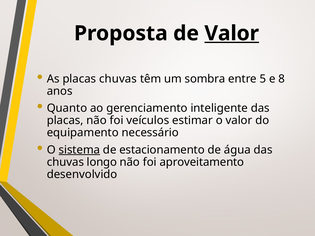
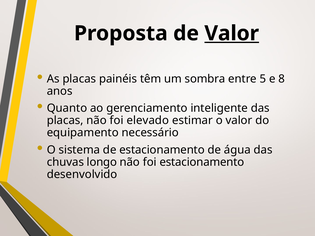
placas chuvas: chuvas -> painéis
veículos: veículos -> elevado
sistema underline: present -> none
foi aproveitamento: aproveitamento -> estacionamento
